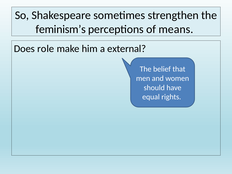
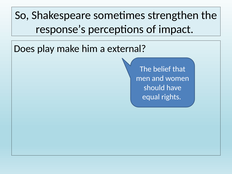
feminism’s: feminism’s -> response’s
means: means -> impact
role: role -> play
